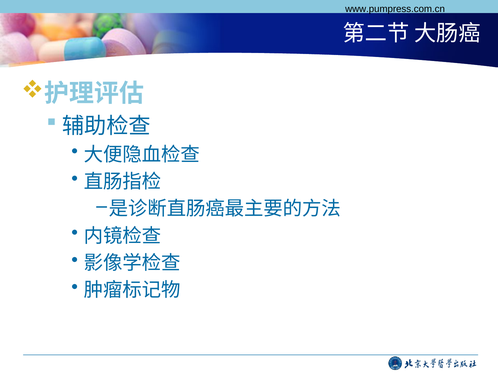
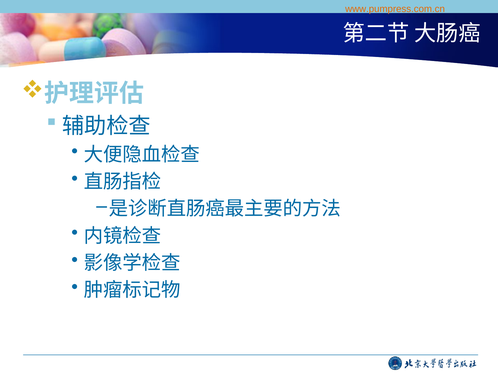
www.pumpress.com.cn colour: black -> orange
